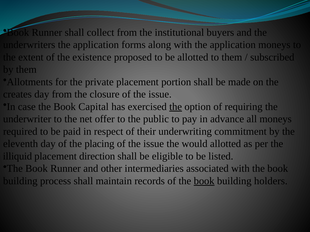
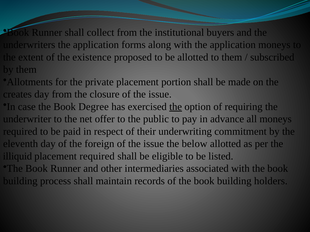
Capital: Capital -> Degree
placing: placing -> foreign
would: would -> below
placement direction: direction -> required
book at (204, 181) underline: present -> none
